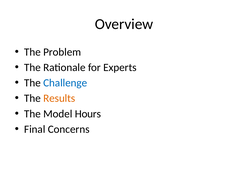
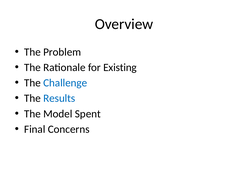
Experts: Experts -> Existing
Results colour: orange -> blue
Hours: Hours -> Spent
